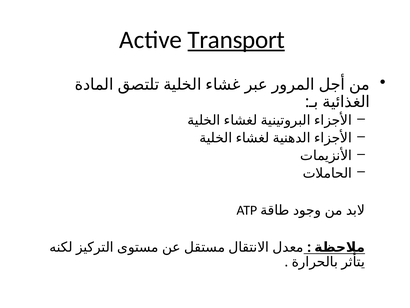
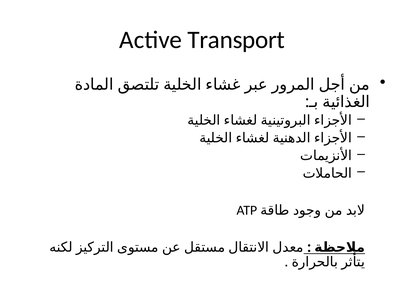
Transport underline: present -> none
